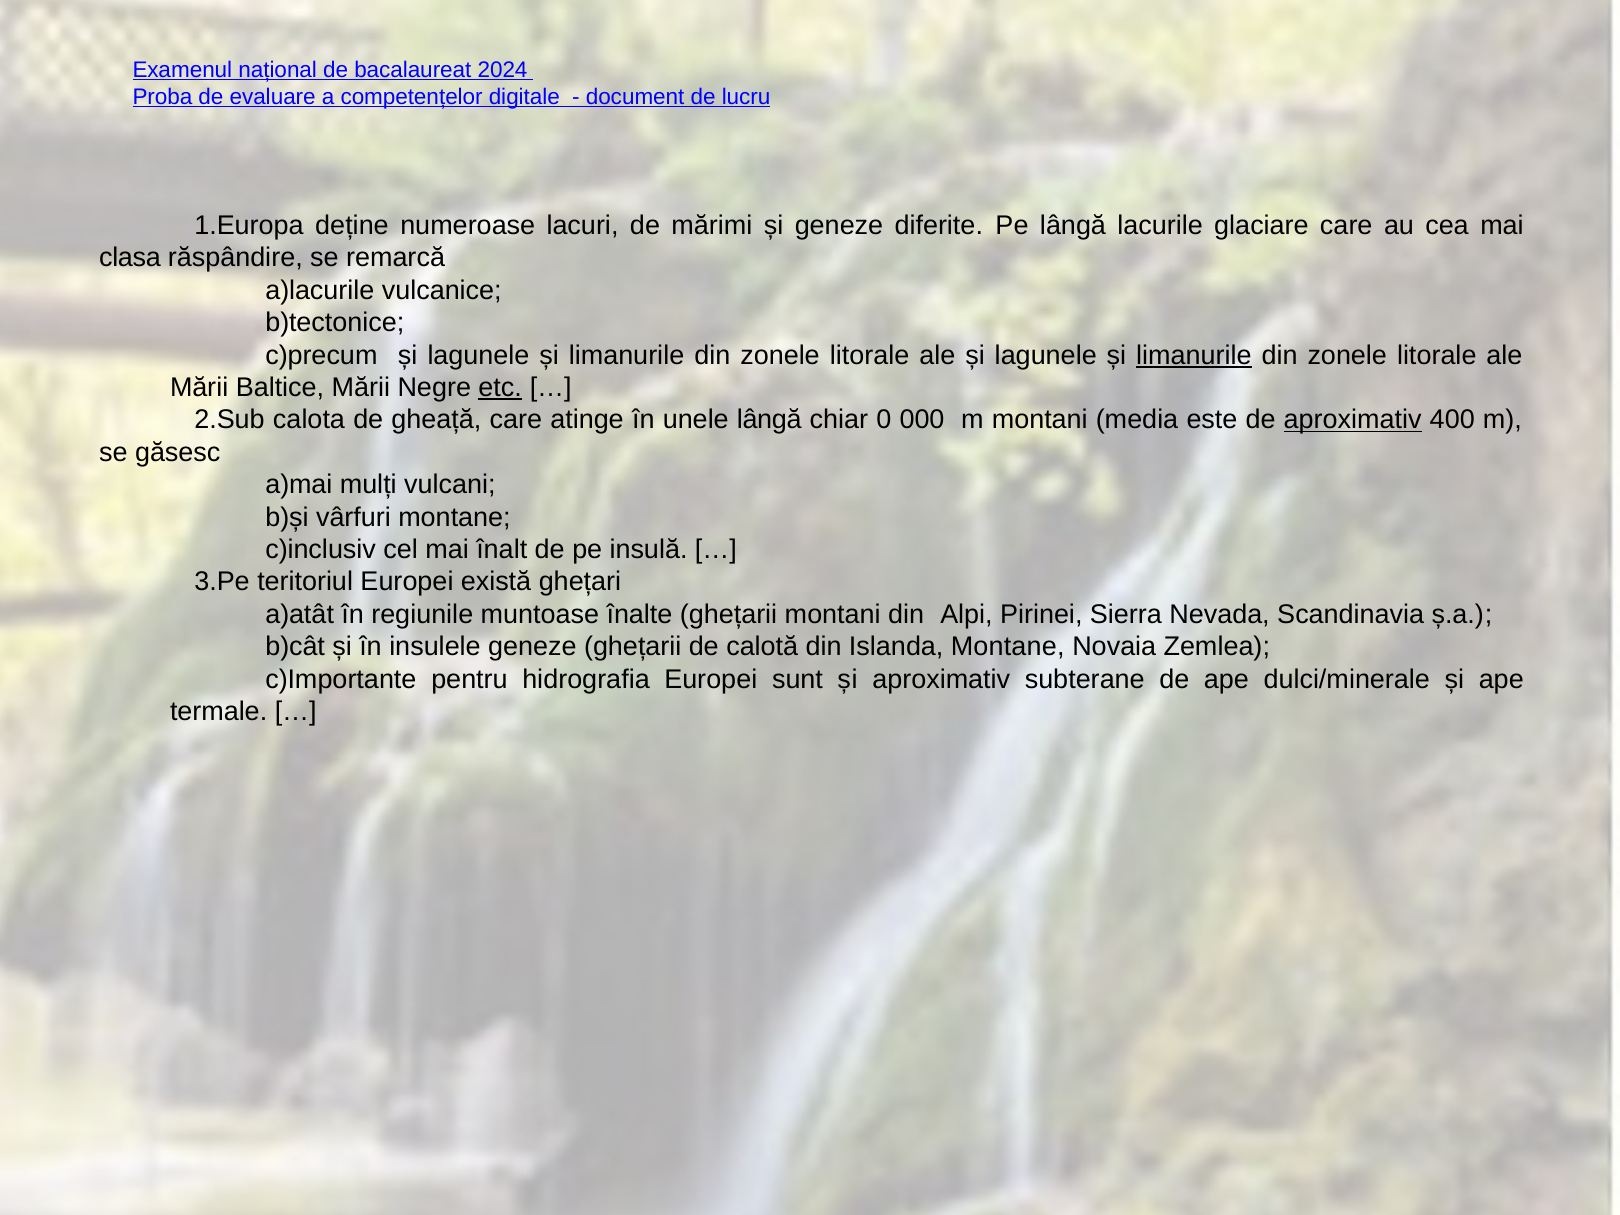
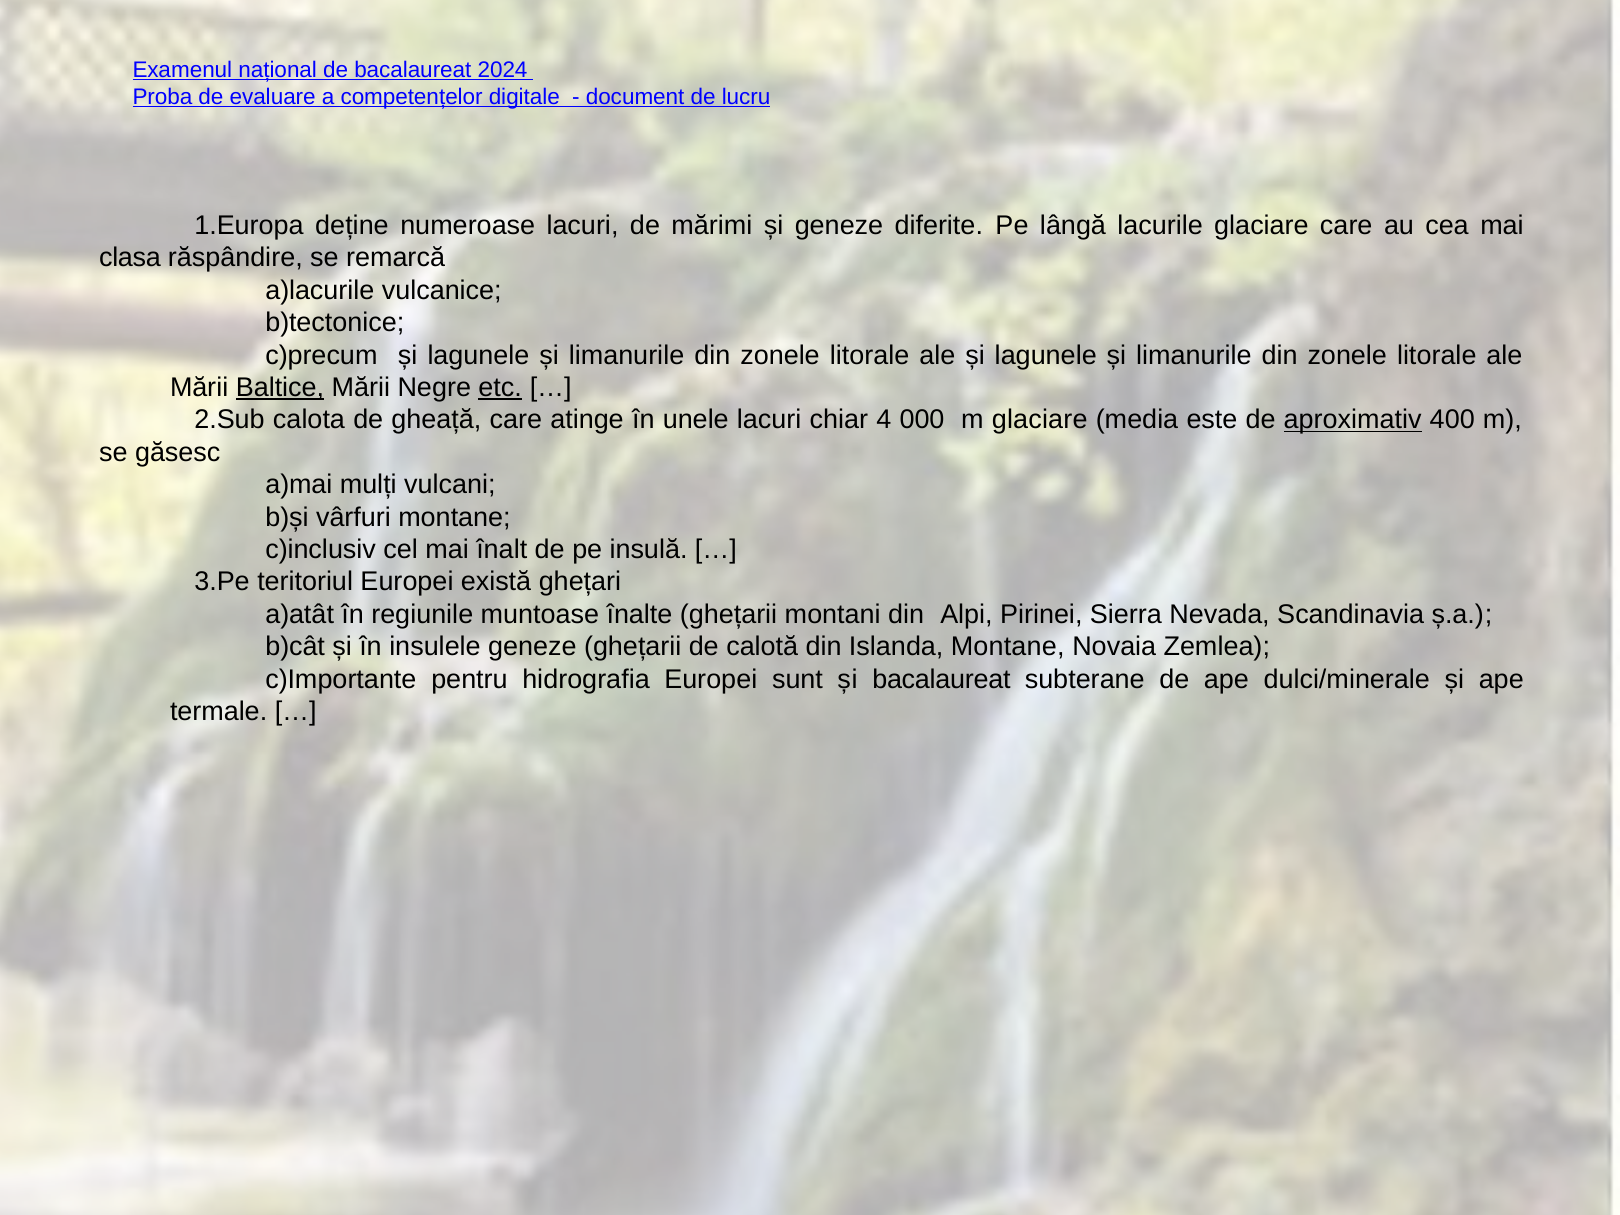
limanurile at (1194, 355) underline: present -> none
Baltice underline: none -> present
unele lângă: lângă -> lacuri
0: 0 -> 4
m montani: montani -> glaciare
și aproximativ: aproximativ -> bacalaureat
